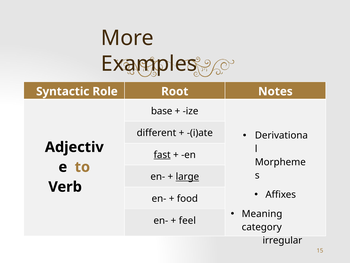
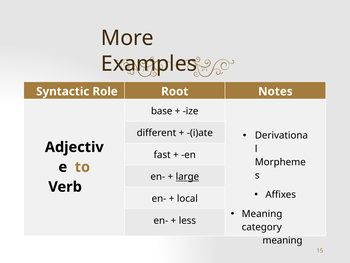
fast underline: present -> none
food: food -> local
feel: feel -> less
irregular at (282, 240): irregular -> meaning
